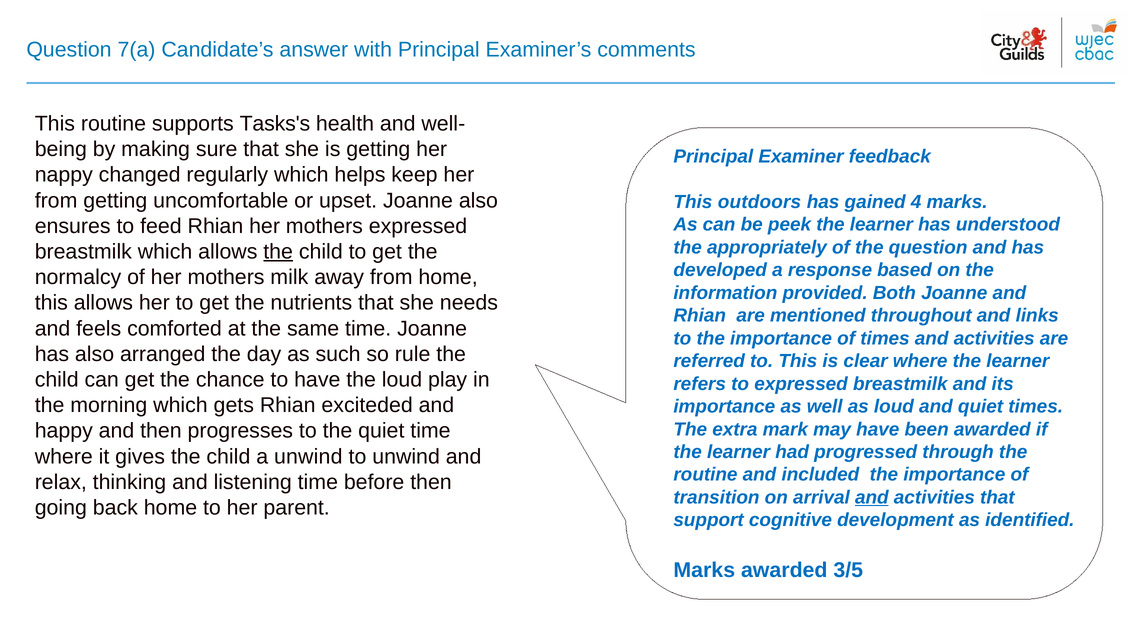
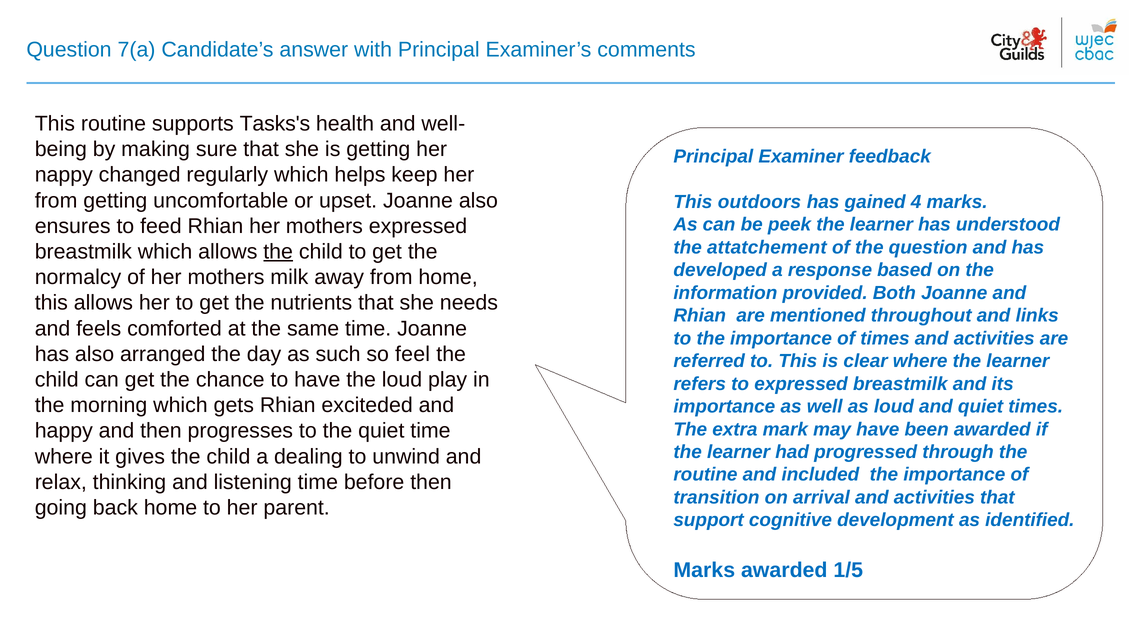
appropriately: appropriately -> attatchement
rule: rule -> feel
a unwind: unwind -> dealing
and at (872, 498) underline: present -> none
3/5: 3/5 -> 1/5
